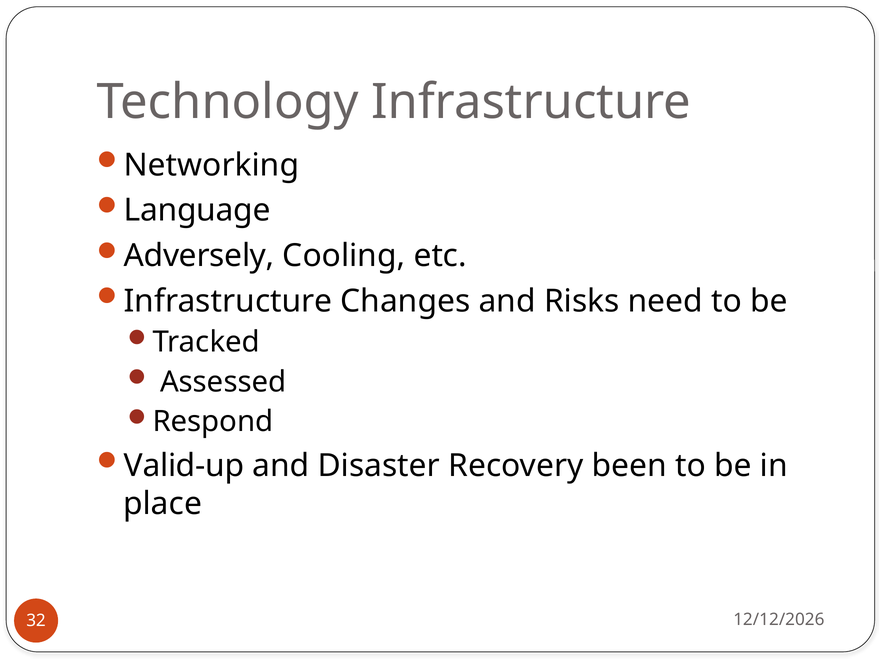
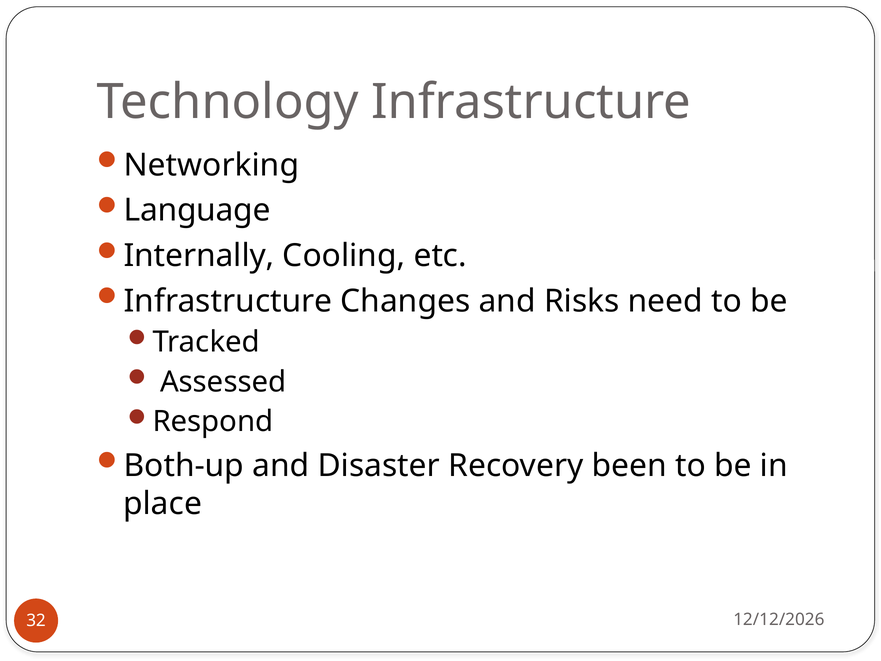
Adversely: Adversely -> Internally
Valid-up: Valid-up -> Both-up
